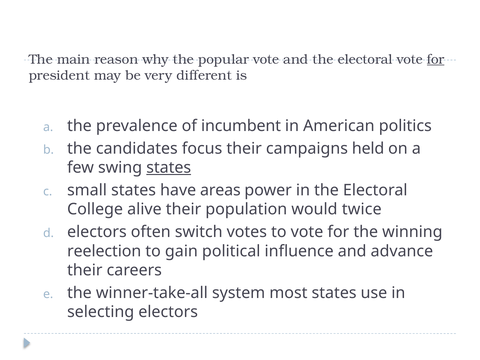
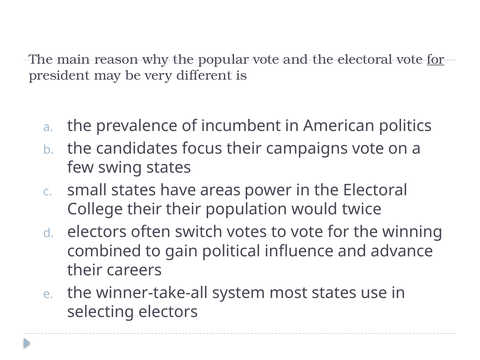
campaigns held: held -> vote
states at (169, 168) underline: present -> none
College alive: alive -> their
reelection: reelection -> combined
